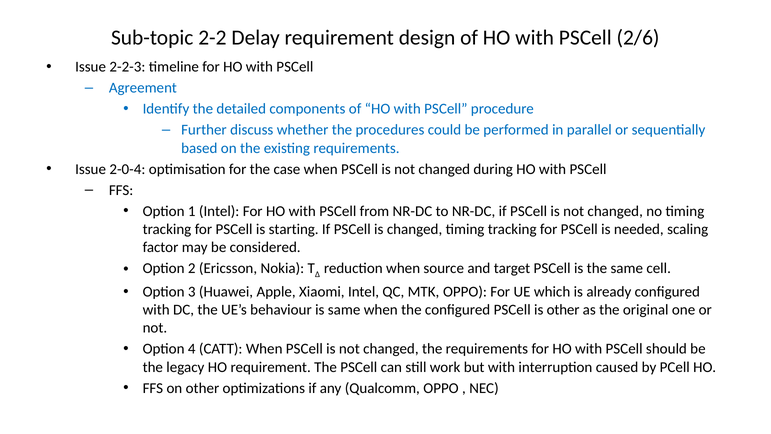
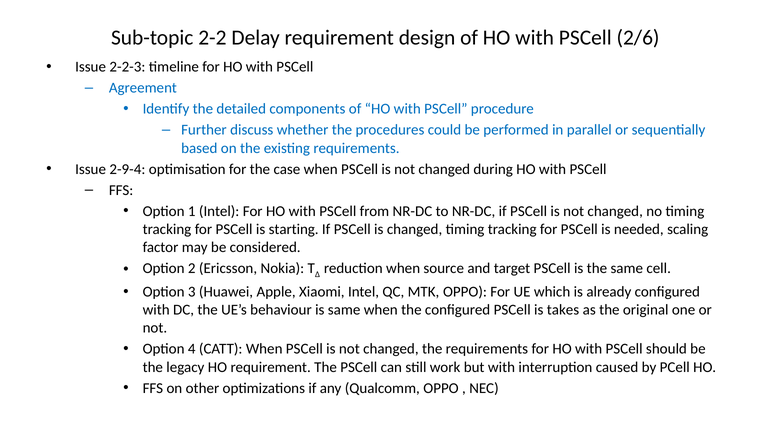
2-0-4: 2-0-4 -> 2-9-4
is other: other -> takes
